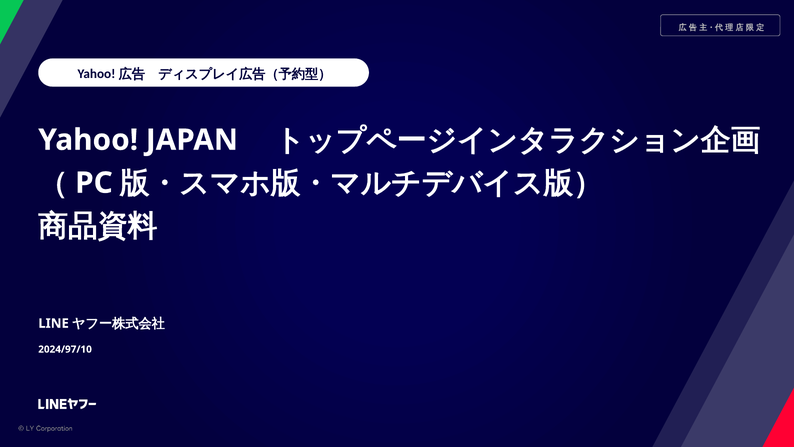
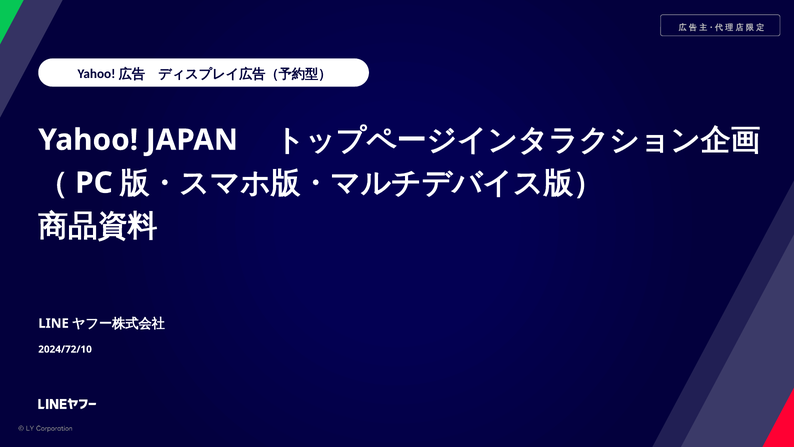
2024/97/10: 2024/97/10 -> 2024/72/10
